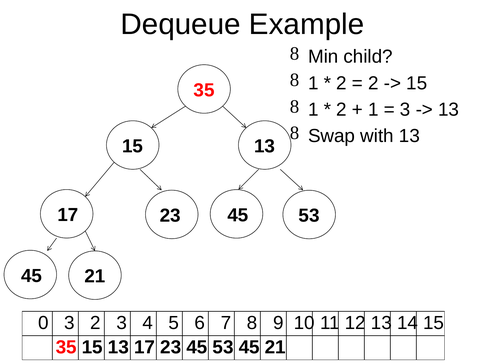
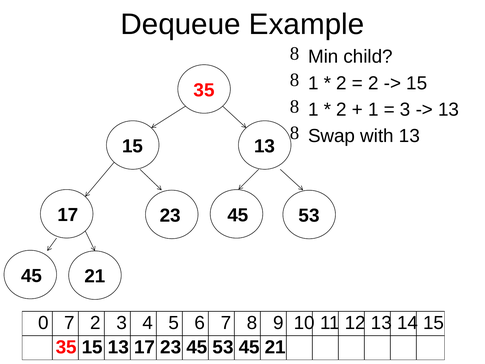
0 3: 3 -> 7
